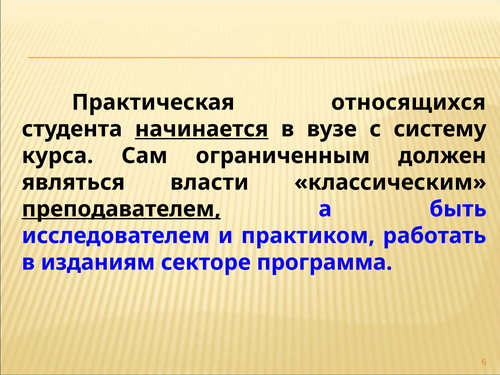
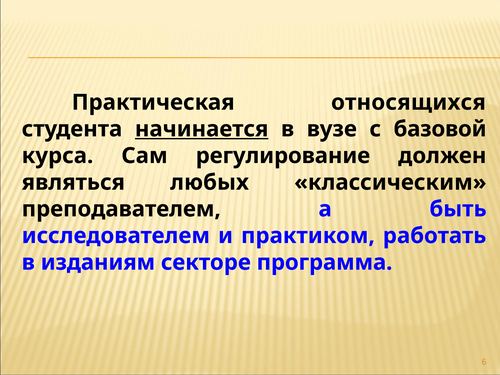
систему: систему -> базовой
ограниченным: ограниченным -> регулирование
власти: власти -> любых
преподавателем underline: present -> none
